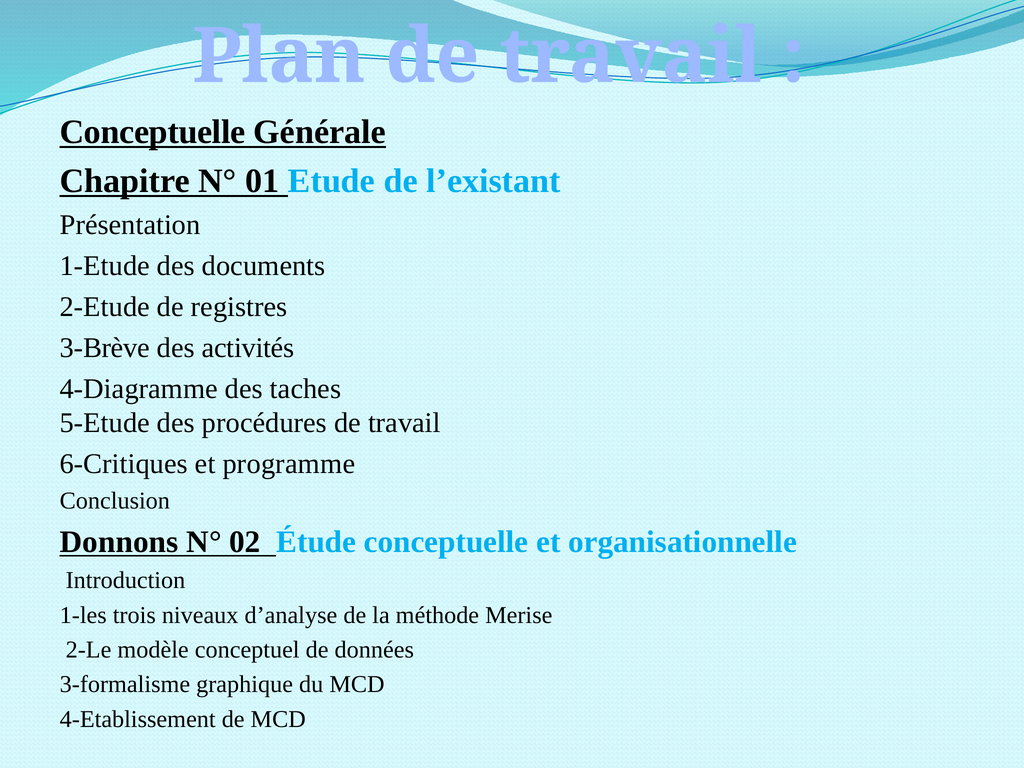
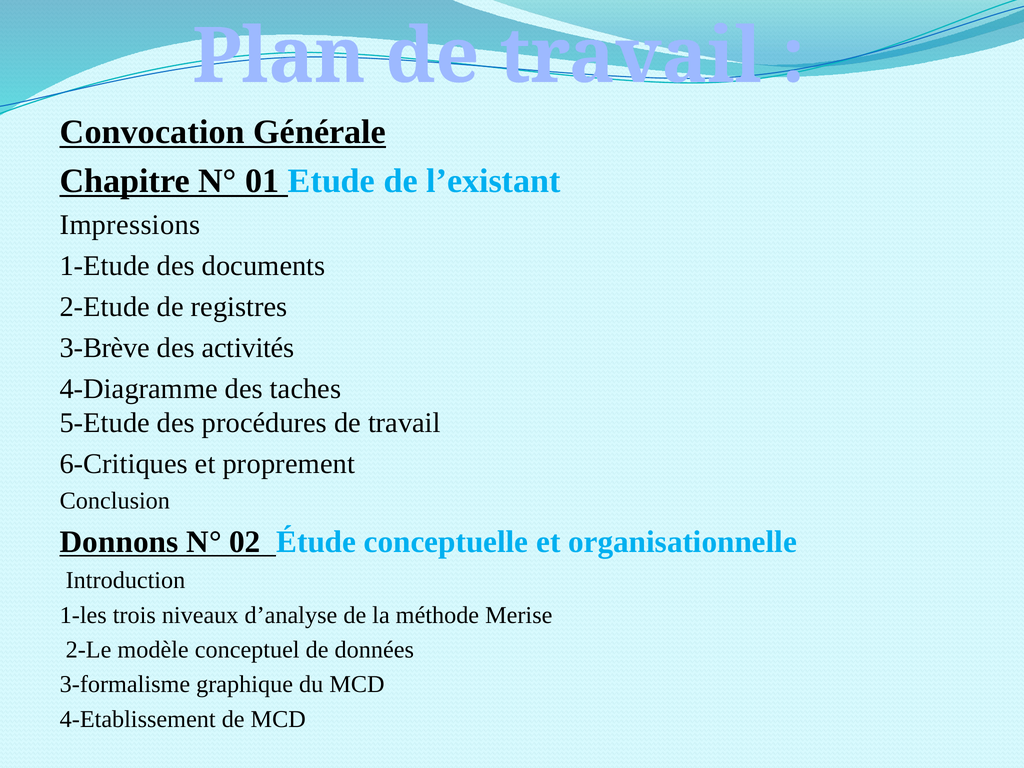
Conceptuelle at (152, 132): Conceptuelle -> Convocation
Présentation: Présentation -> Impressions
programme: programme -> proprement
